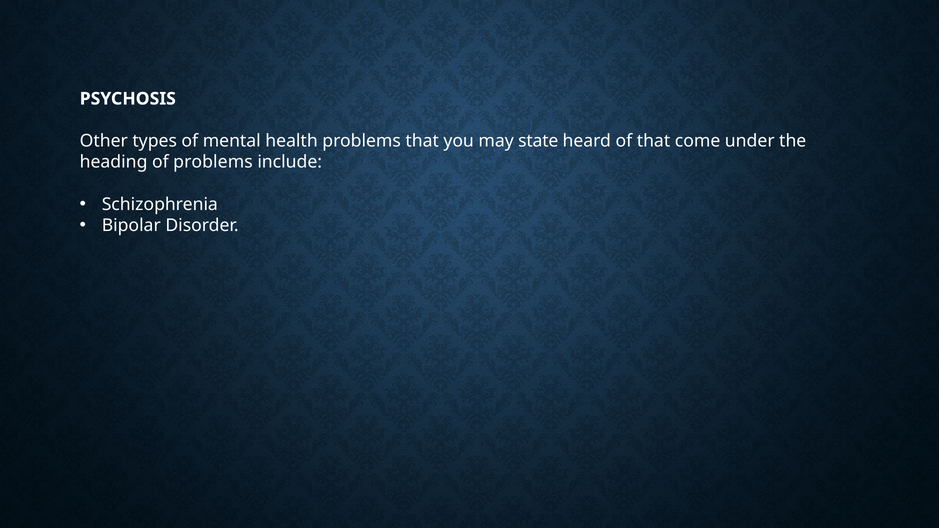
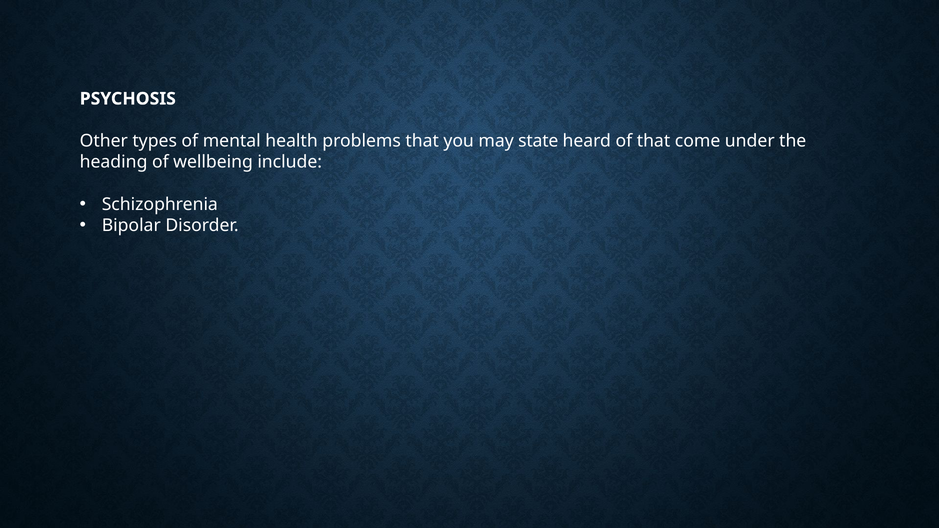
of problems: problems -> wellbeing
